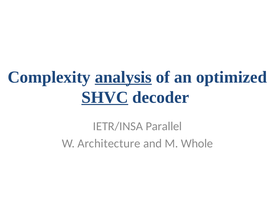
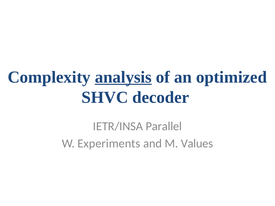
SHVC underline: present -> none
Architecture: Architecture -> Experiments
Whole: Whole -> Values
